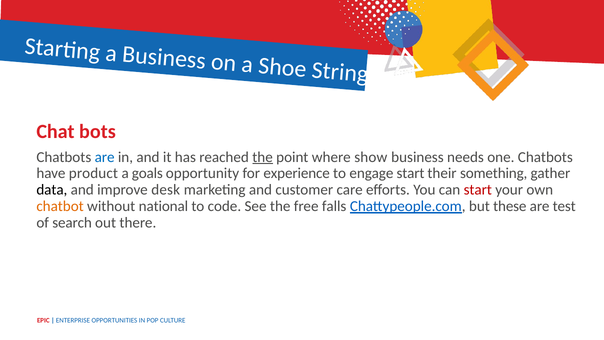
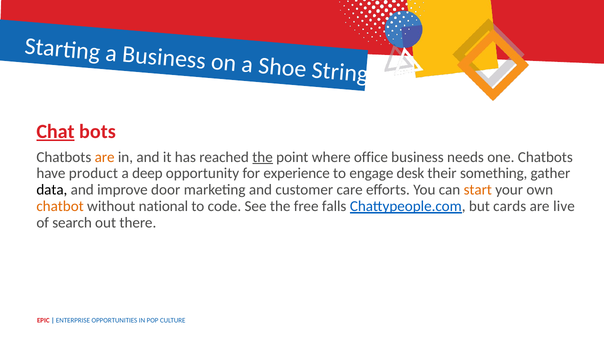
Chat underline: none -> present
are at (105, 157) colour: blue -> orange
show: show -> office
goals: goals -> deep
engage start: start -> desk
desk: desk -> door
start at (478, 190) colour: red -> orange
these: these -> cards
test: test -> live
